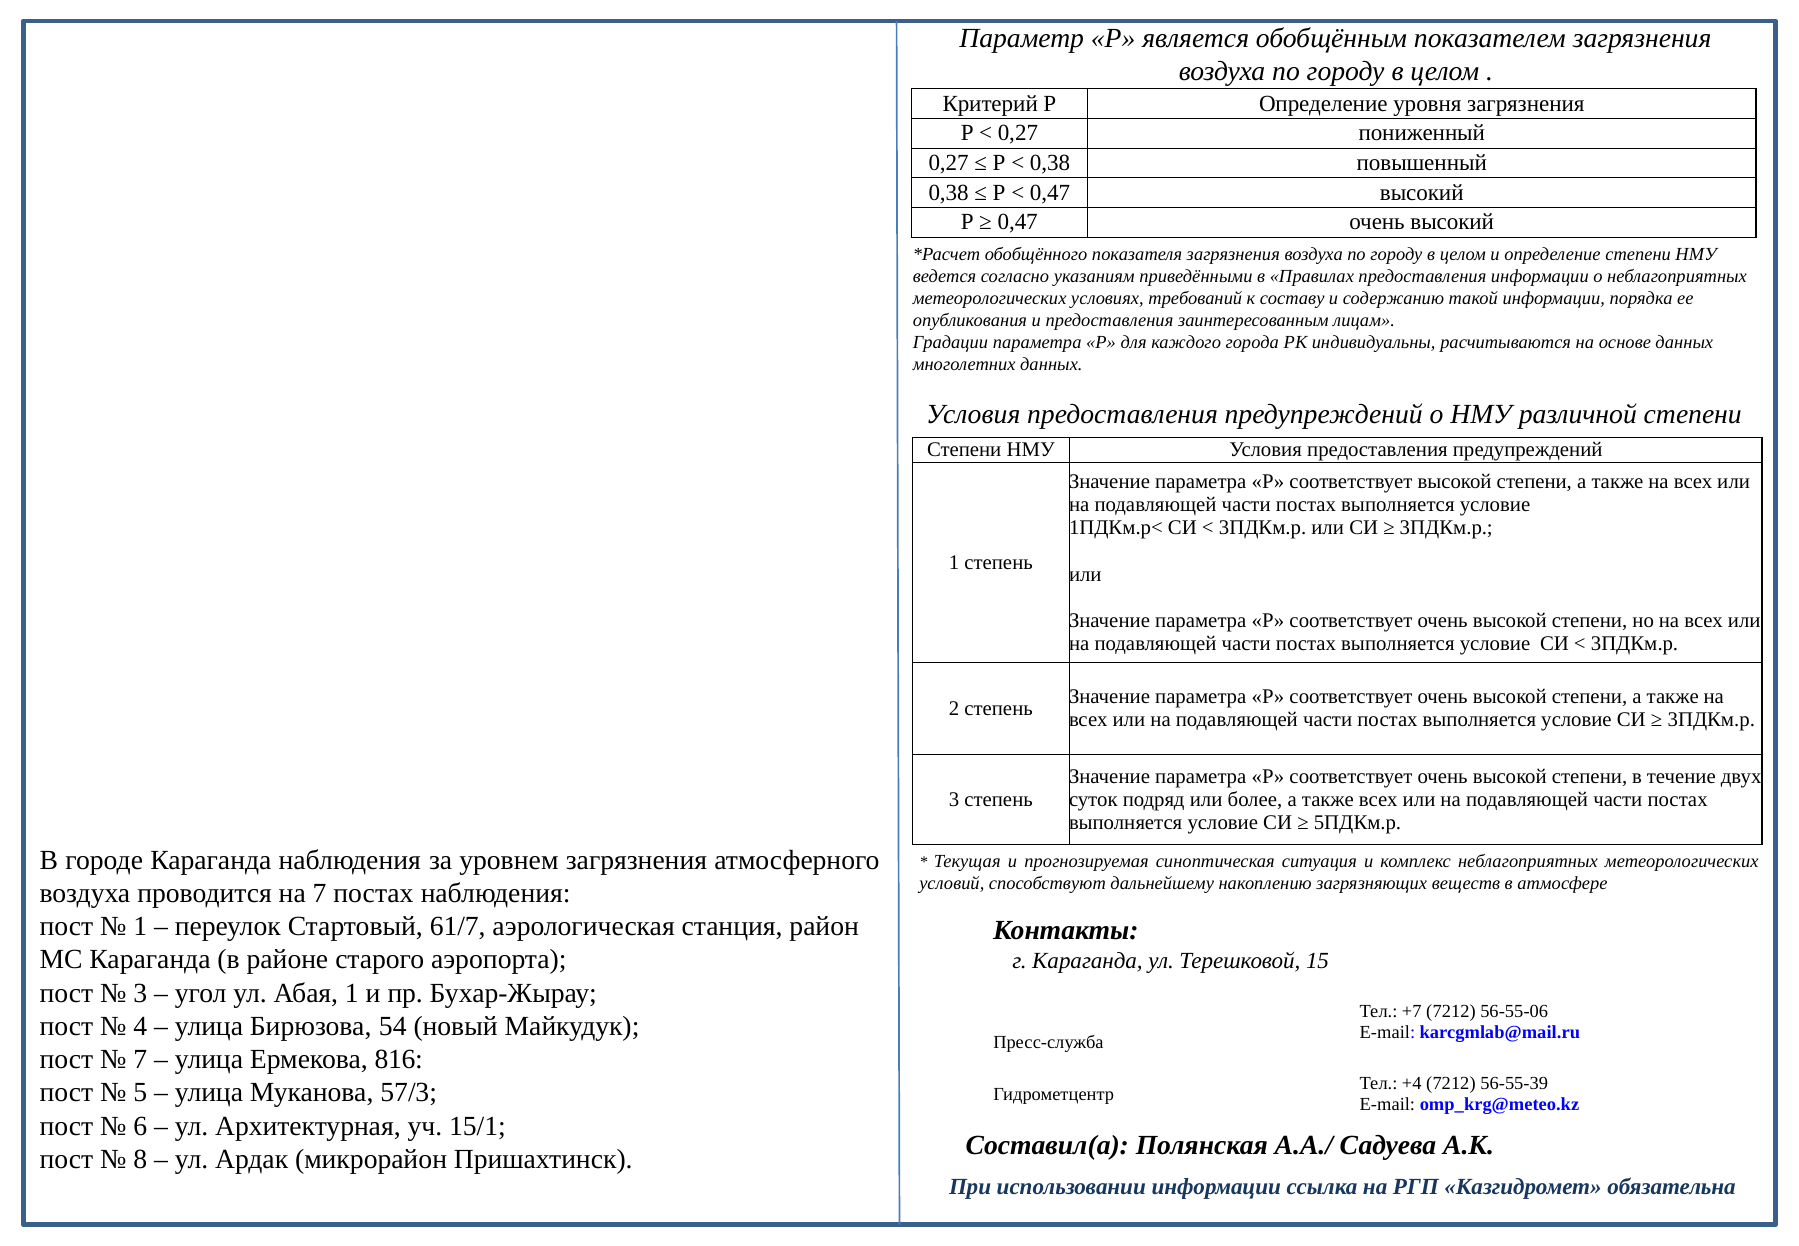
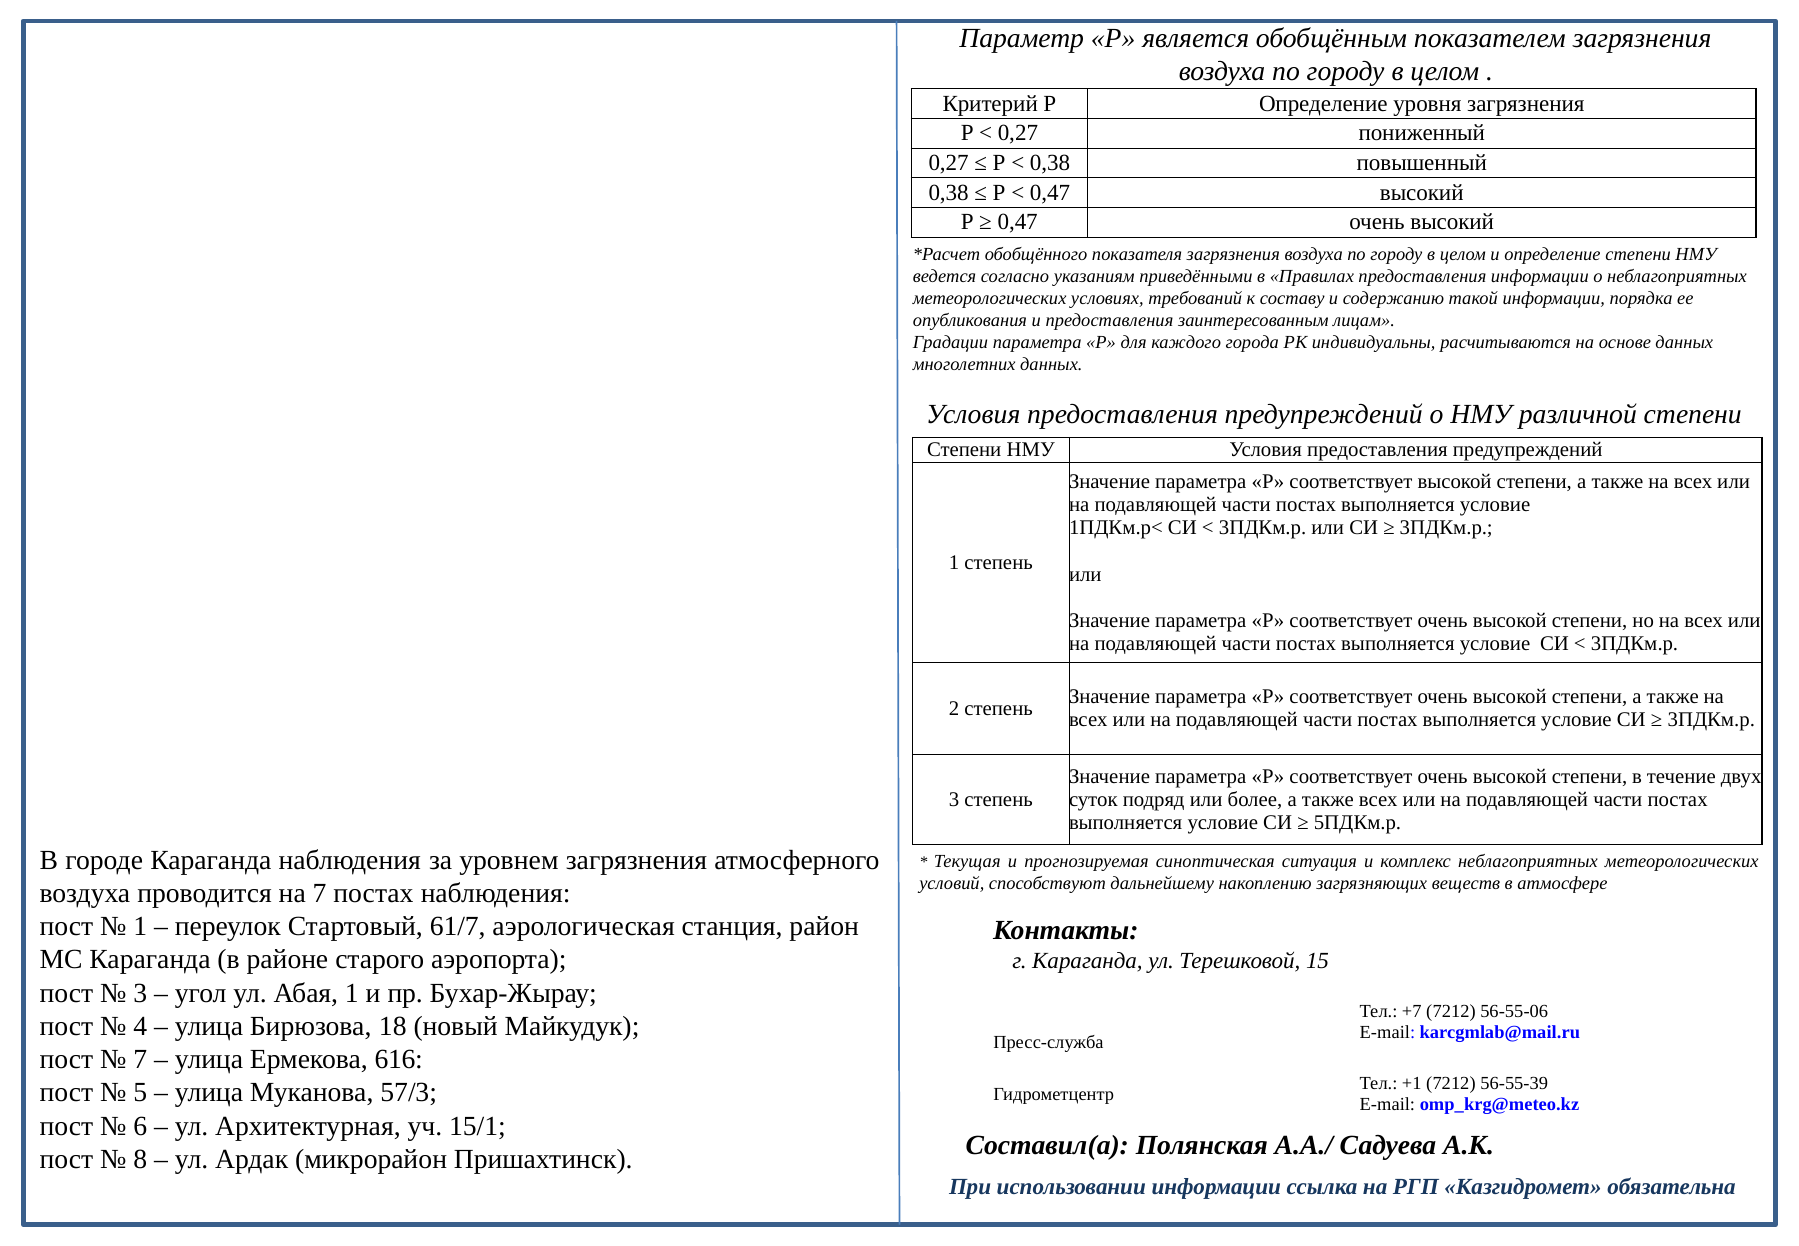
54: 54 -> 18
816: 816 -> 616
+4: +4 -> +1
